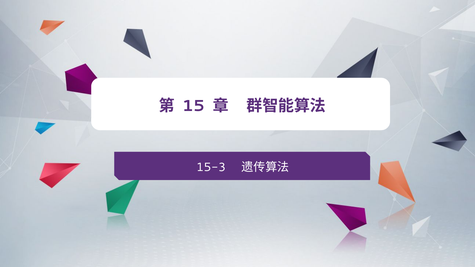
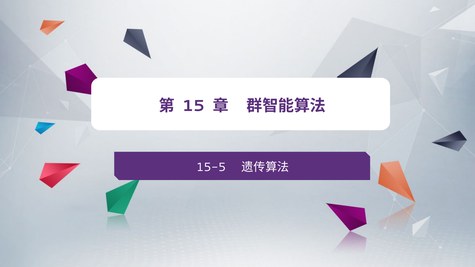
15-3: 15-3 -> 15-5
